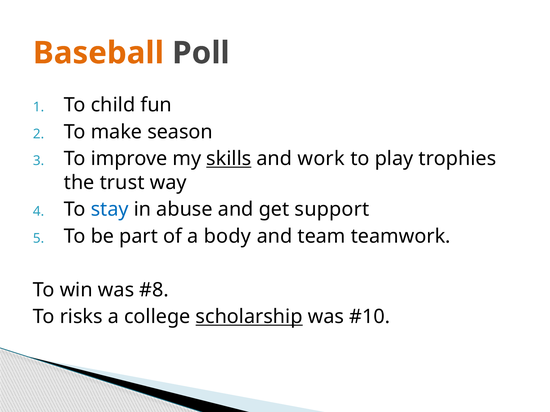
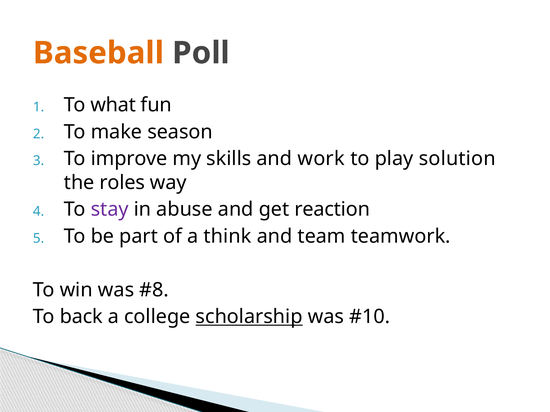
child: child -> what
skills underline: present -> none
trophies: trophies -> solution
trust: trust -> roles
stay colour: blue -> purple
support: support -> reaction
body: body -> think
risks: risks -> back
